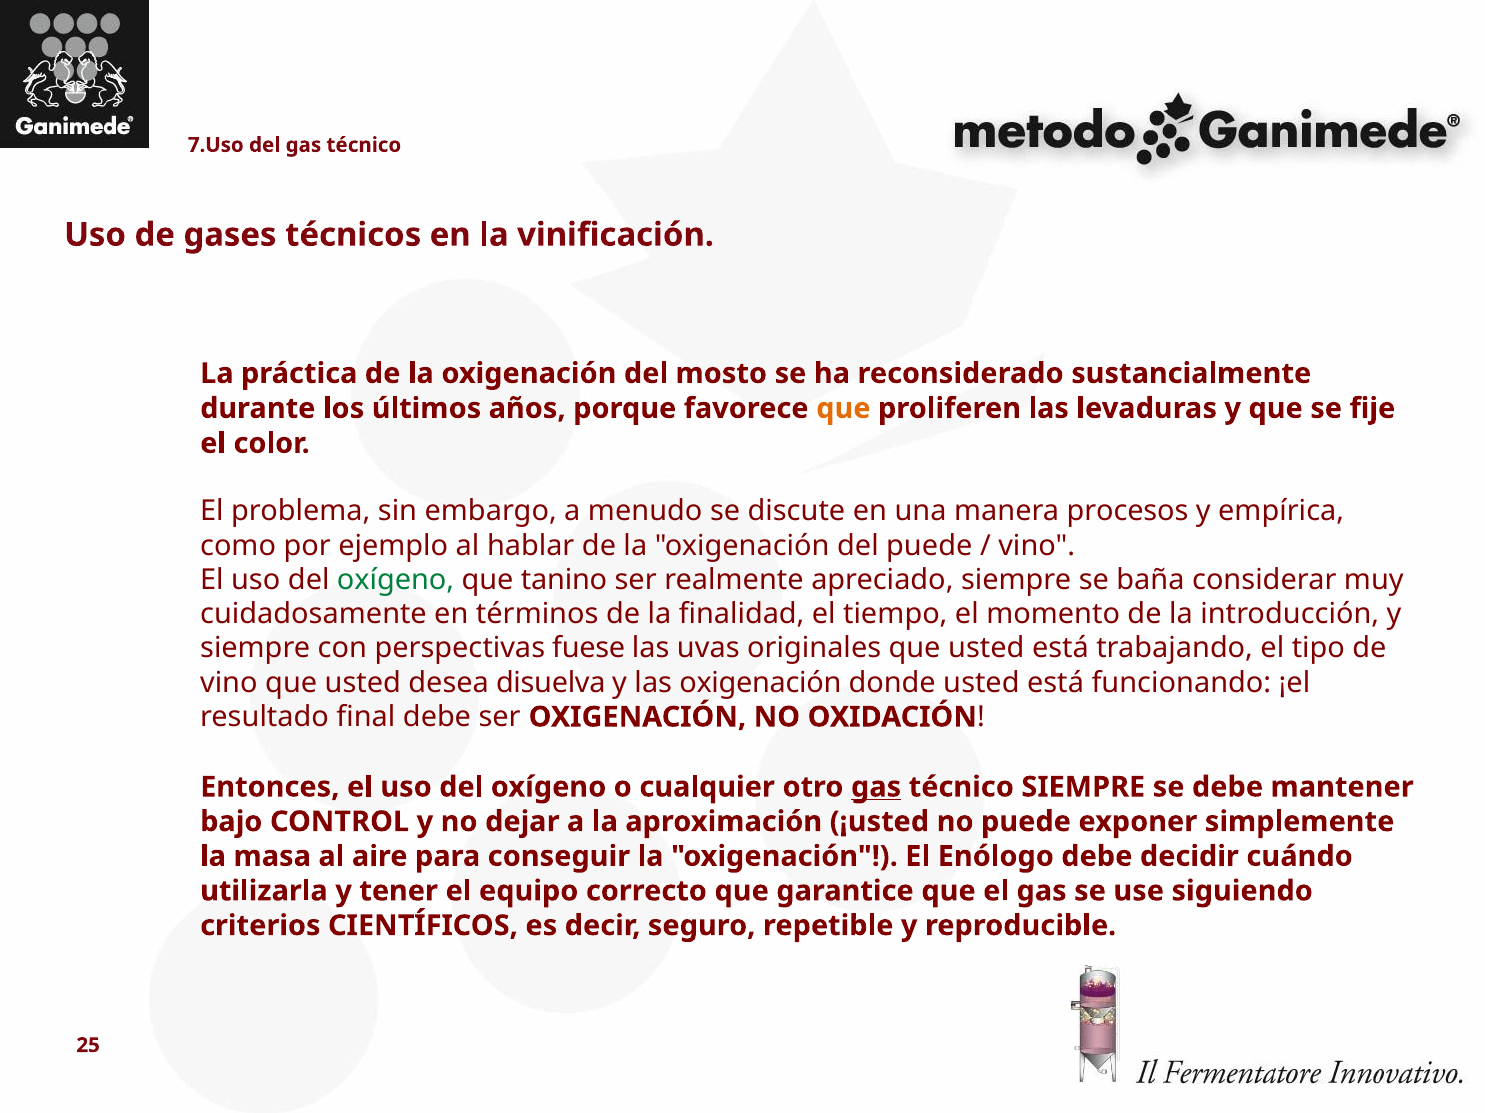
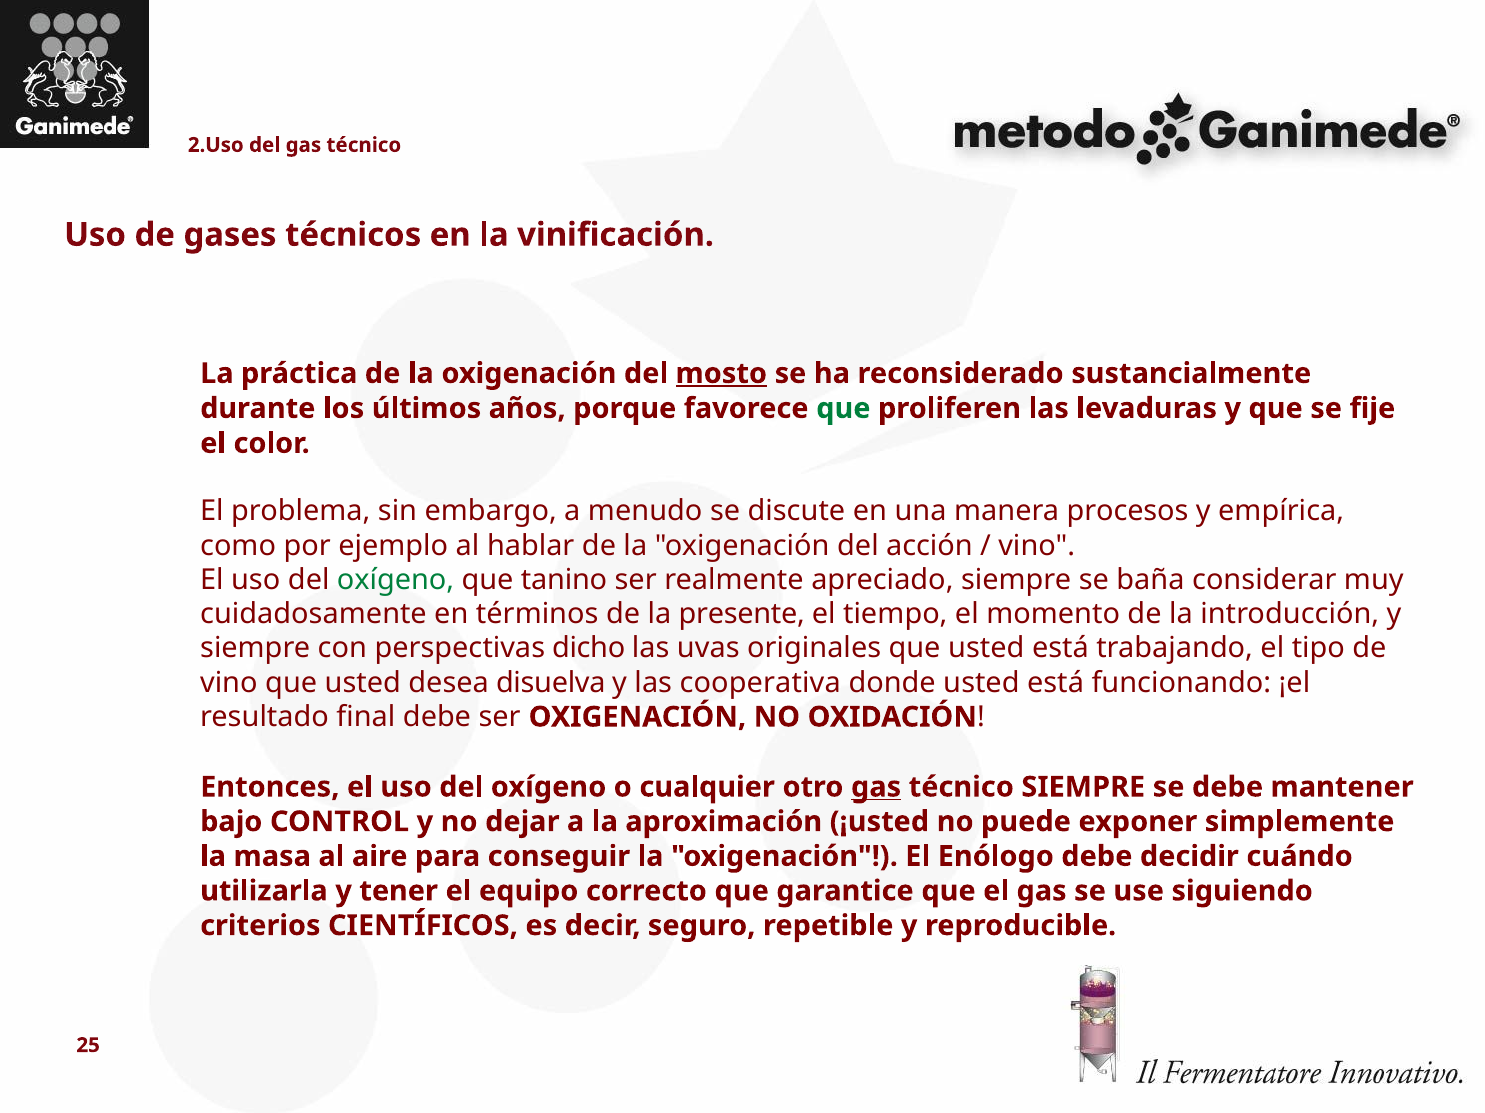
7.Uso: 7.Uso -> 2.Uso
mosto underline: none -> present
que at (843, 409) colour: orange -> green
del puede: puede -> acción
finalidad: finalidad -> presente
fuese: fuese -> dicho
las oxigenación: oxigenación -> cooperativa
